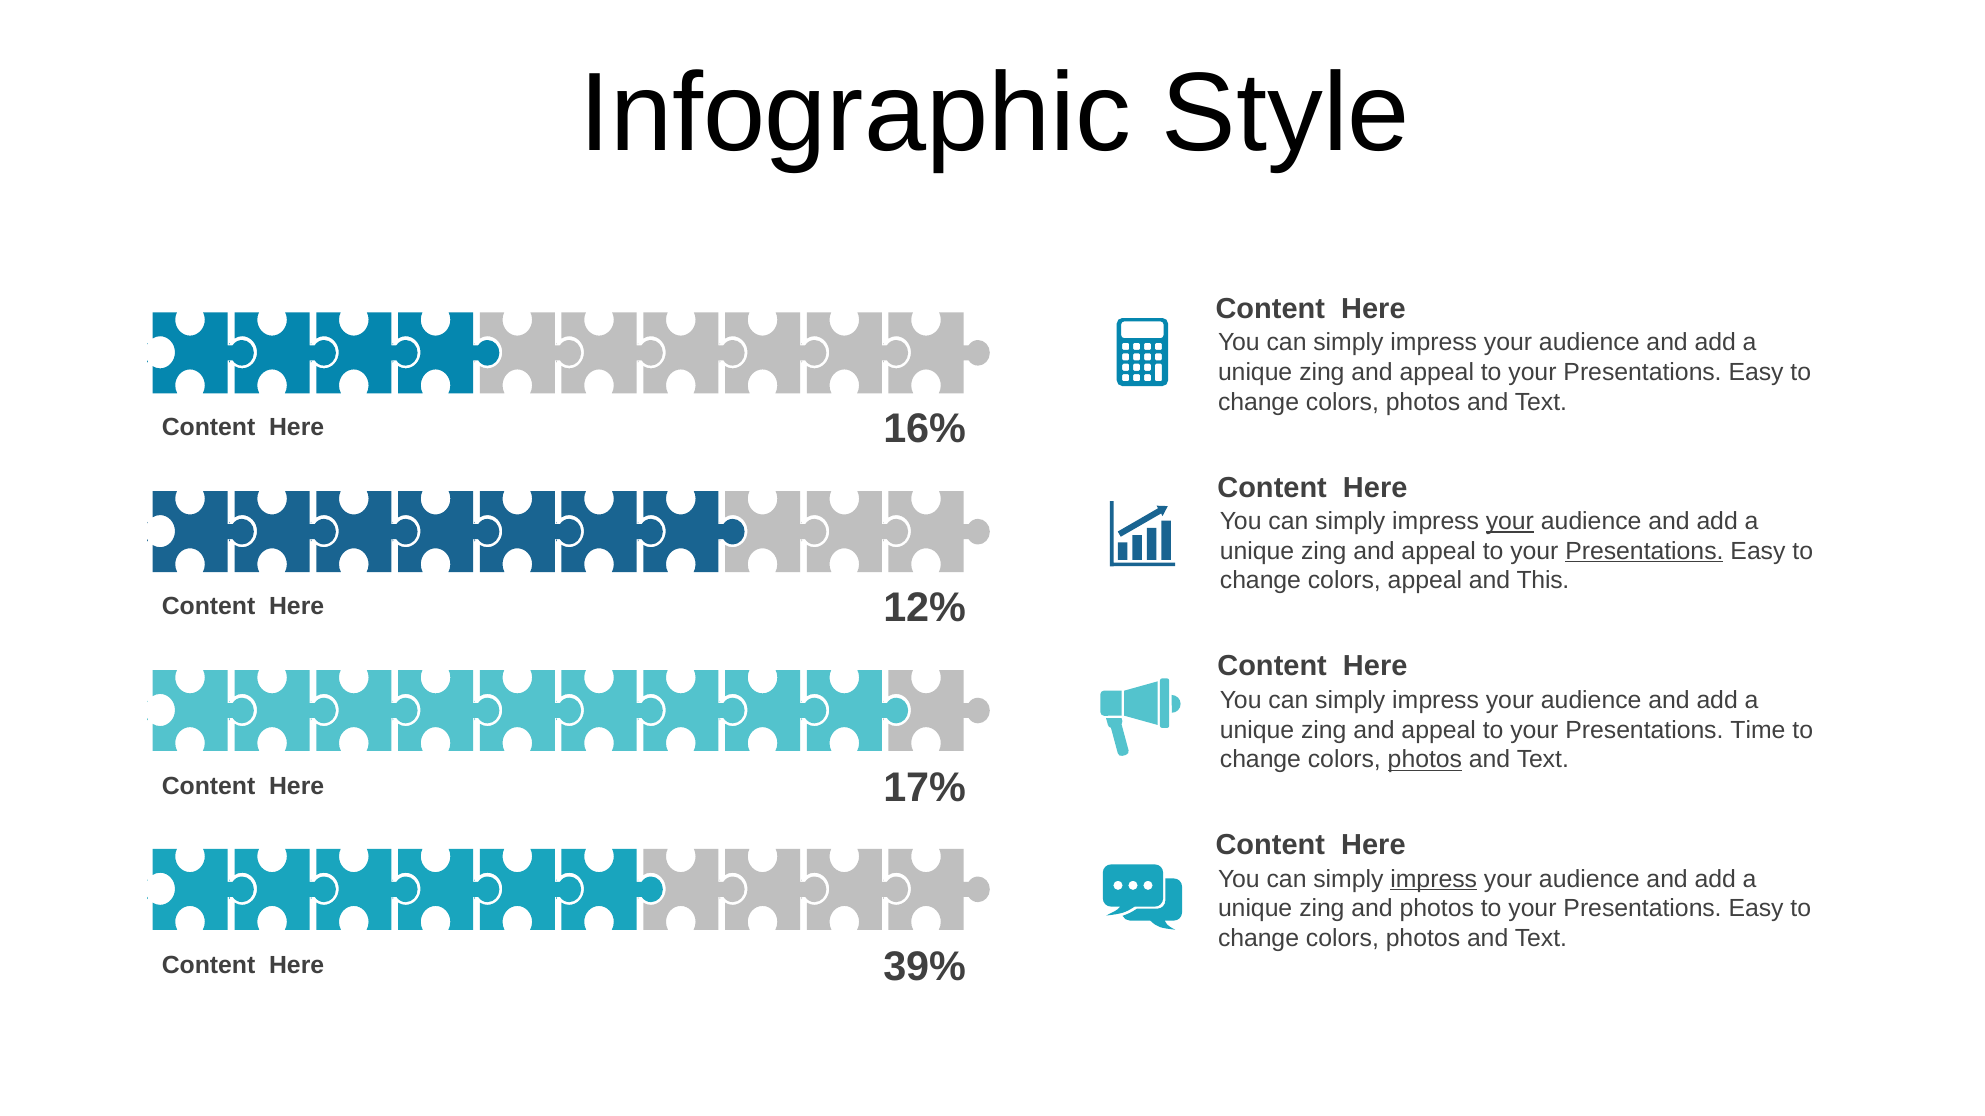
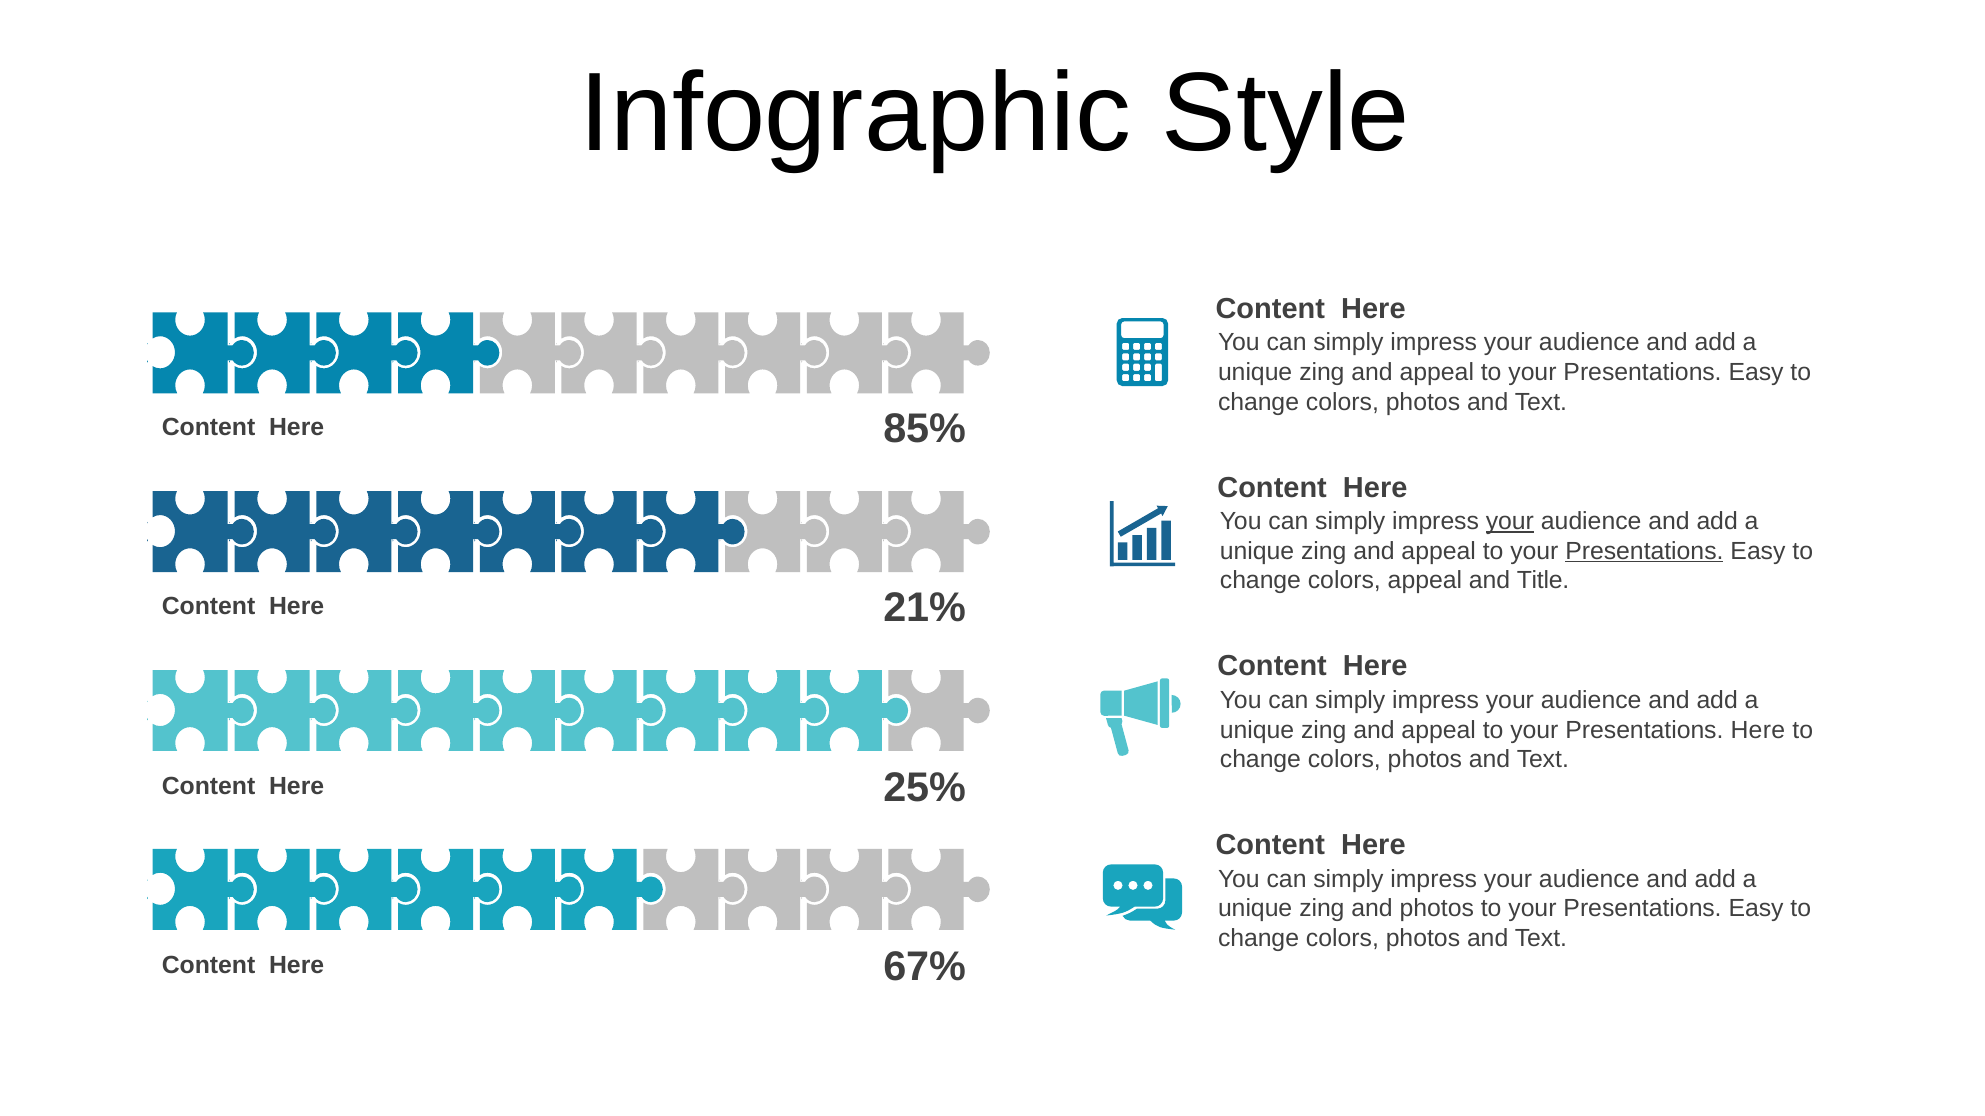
16%: 16% -> 85%
This: This -> Title
12%: 12% -> 21%
Presentations Time: Time -> Here
photos at (1425, 760) underline: present -> none
17%: 17% -> 25%
impress at (1434, 879) underline: present -> none
39%: 39% -> 67%
